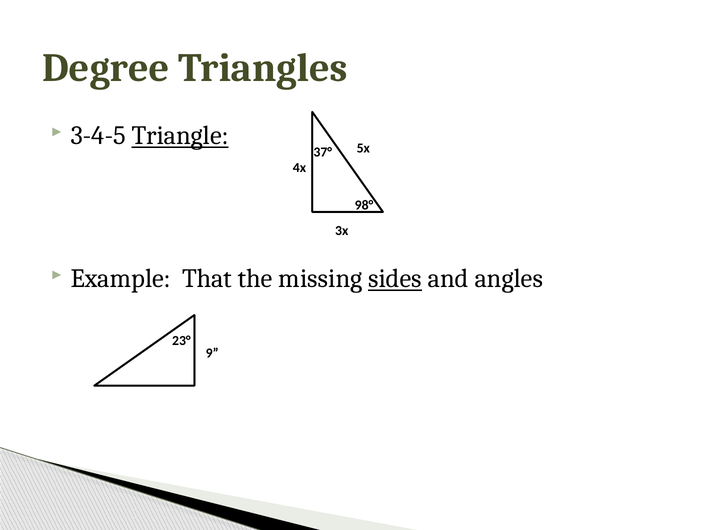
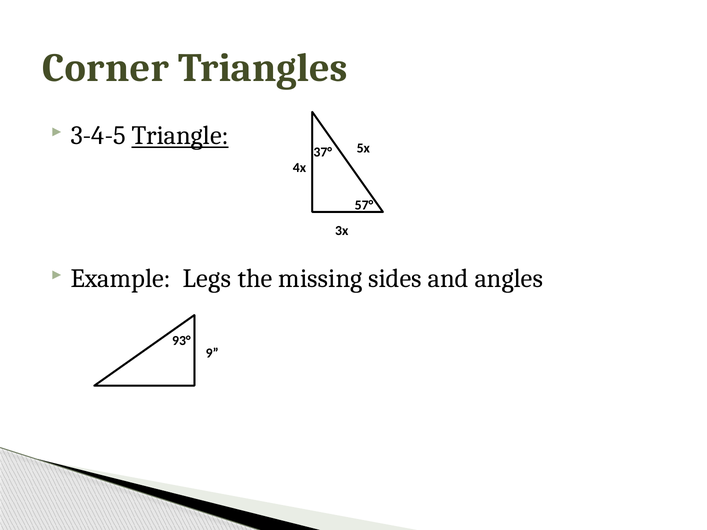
Degree: Degree -> Corner
98°: 98° -> 57°
That: That -> Legs
sides underline: present -> none
23°: 23° -> 93°
